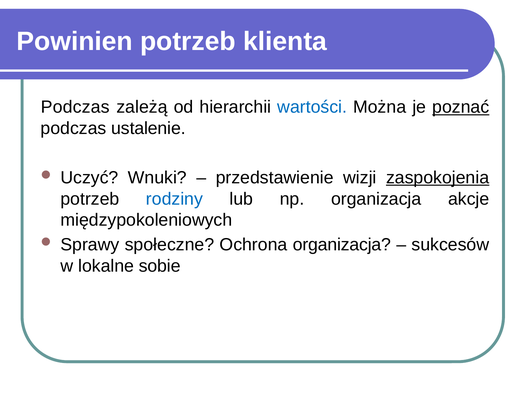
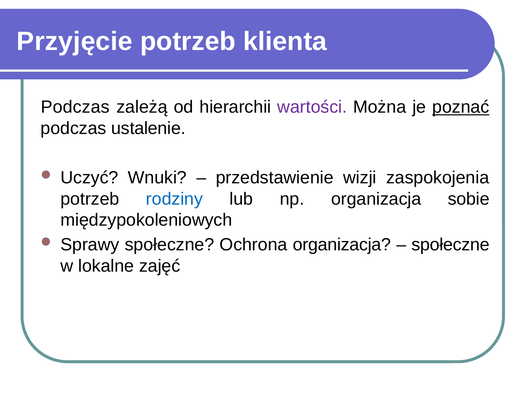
Powinien: Powinien -> Przyjęcie
wartości colour: blue -> purple
zaspokojenia underline: present -> none
akcje: akcje -> sobie
sukcesów at (450, 245): sukcesów -> społeczne
sobie: sobie -> zajęć
